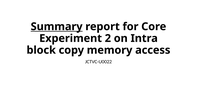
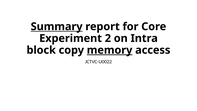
memory underline: none -> present
